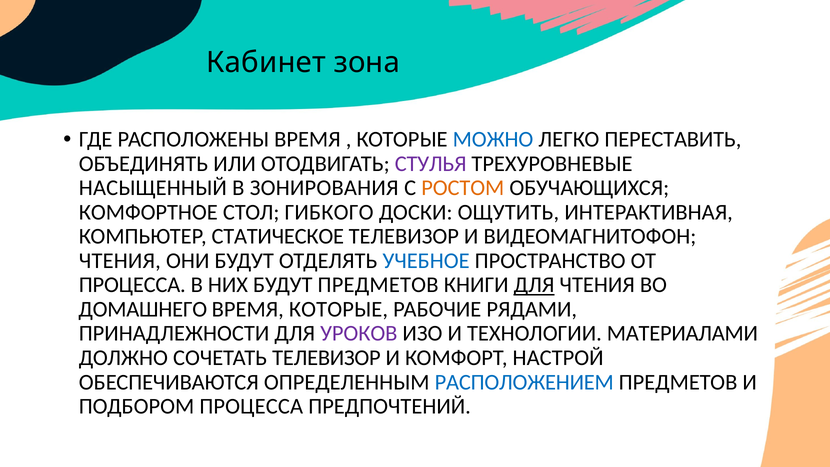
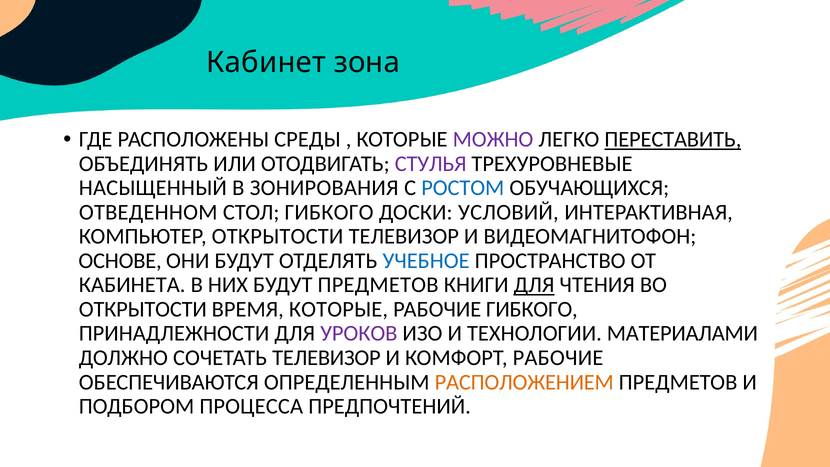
РАСПОЛОЖЕНЫ ВРЕМЯ: ВРЕМЯ -> СРЕДЫ
МОЖНО colour: blue -> purple
ПЕРЕСТАВИТЬ underline: none -> present
РОСТОМ colour: orange -> blue
КОМФОРТНОЕ: КОМФОРТНОЕ -> ОТВЕДЕННОМ
ОЩУТИТЬ: ОЩУТИТЬ -> УСЛОВИЙ
КОМПЬЮТЕР СТАТИЧЕСКОЕ: СТАТИЧЕСКОЕ -> ОТКРЫТОСТИ
ЧТЕНИЯ at (120, 261): ЧТЕНИЯ -> ОСНОВЕ
ПРОЦЕССА at (132, 285): ПРОЦЕССА -> КАБИНЕТА
ДОМАШНЕГО at (143, 309): ДОМАШНЕГО -> ОТКРЫТОСТИ
РАБОЧИЕ РЯДАМИ: РЯДАМИ -> ГИБКОГО
КОМФОРТ НАСТРОЙ: НАСТРОЙ -> РАБОЧИЕ
РАСПОЛОЖЕНИЕМ colour: blue -> orange
